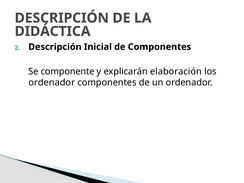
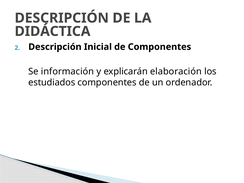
componente: componente -> información
ordenador at (52, 83): ordenador -> estudiados
